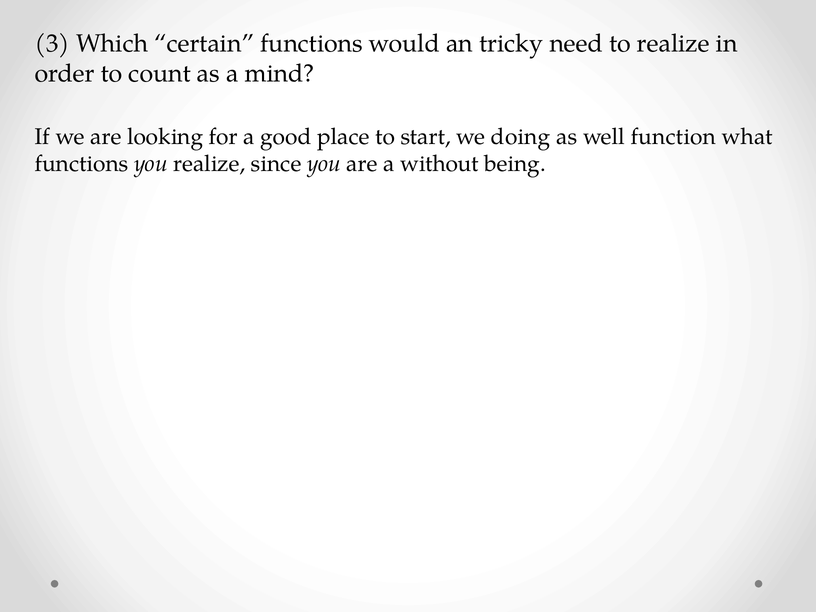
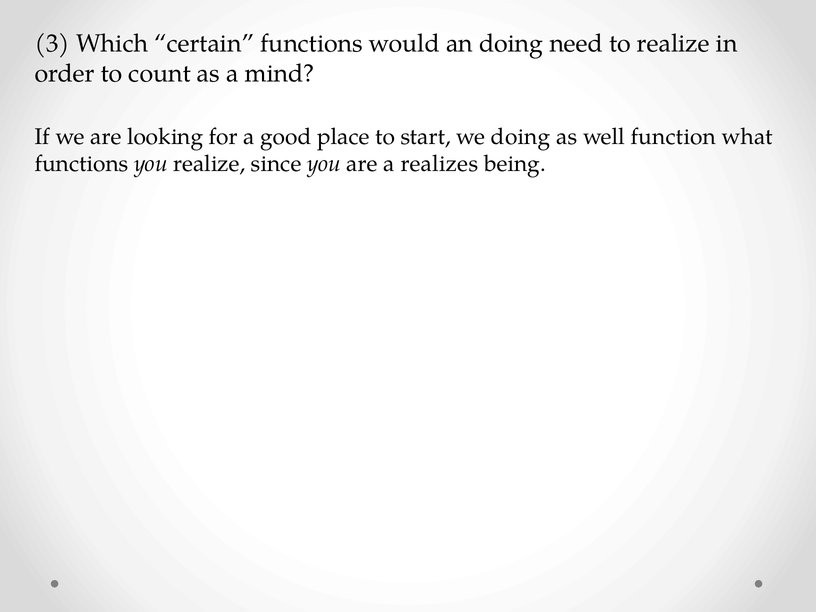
an tricky: tricky -> doing
without: without -> realizes
